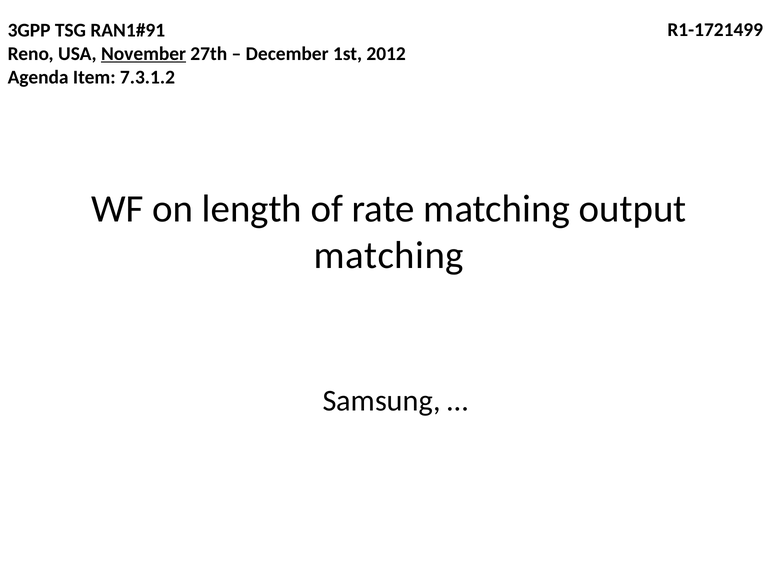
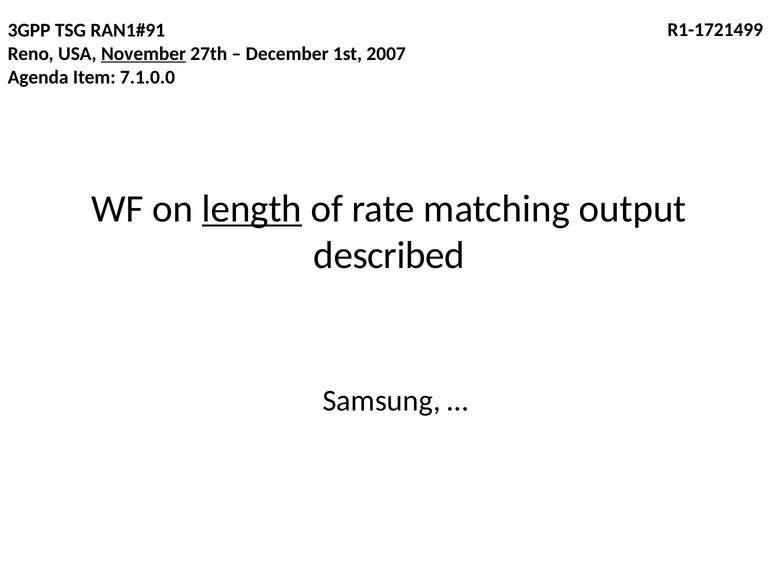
2012: 2012 -> 2007
7.3.1.2: 7.3.1.2 -> 7.1.0.0
length underline: none -> present
matching at (389, 255): matching -> described
